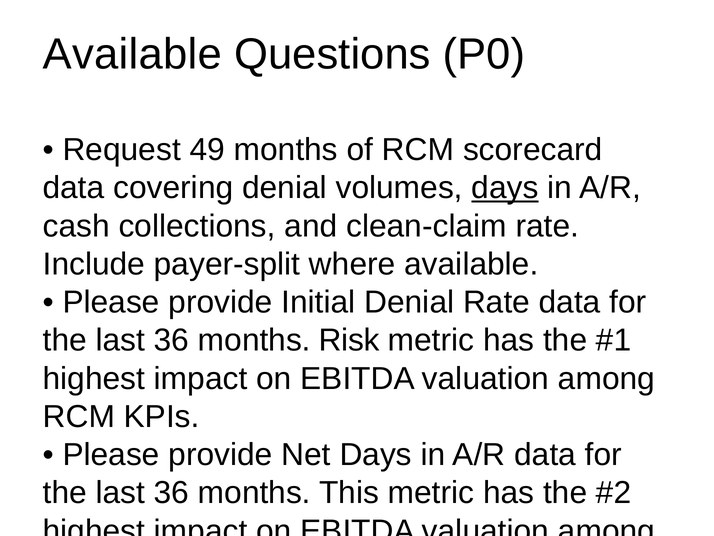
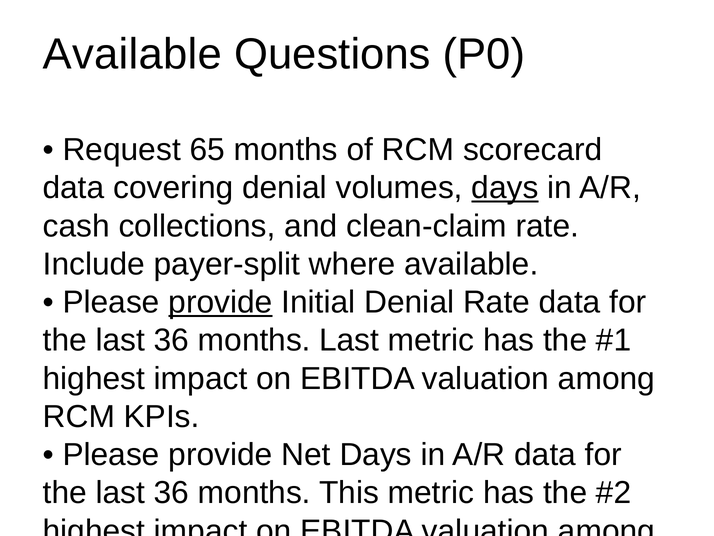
49: 49 -> 65
provide at (220, 302) underline: none -> present
months Risk: Risk -> Last
